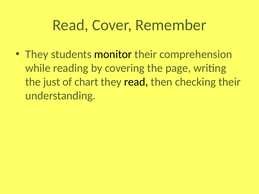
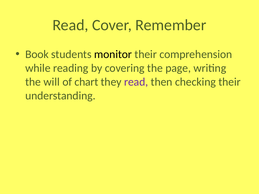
They at (37, 54): They -> Book
just: just -> will
read at (136, 82) colour: black -> purple
